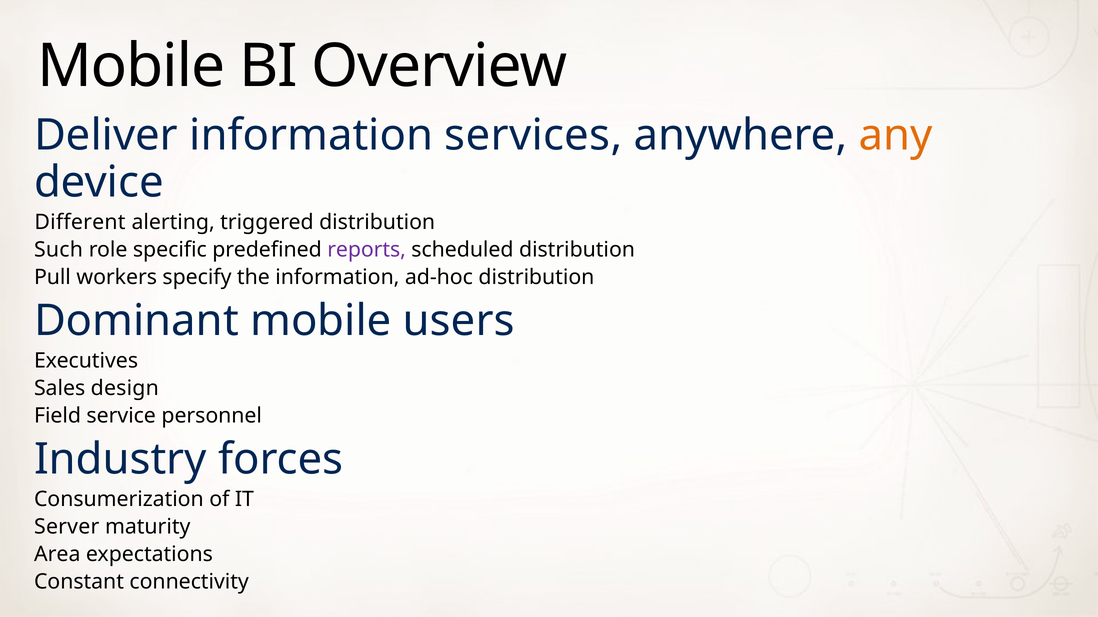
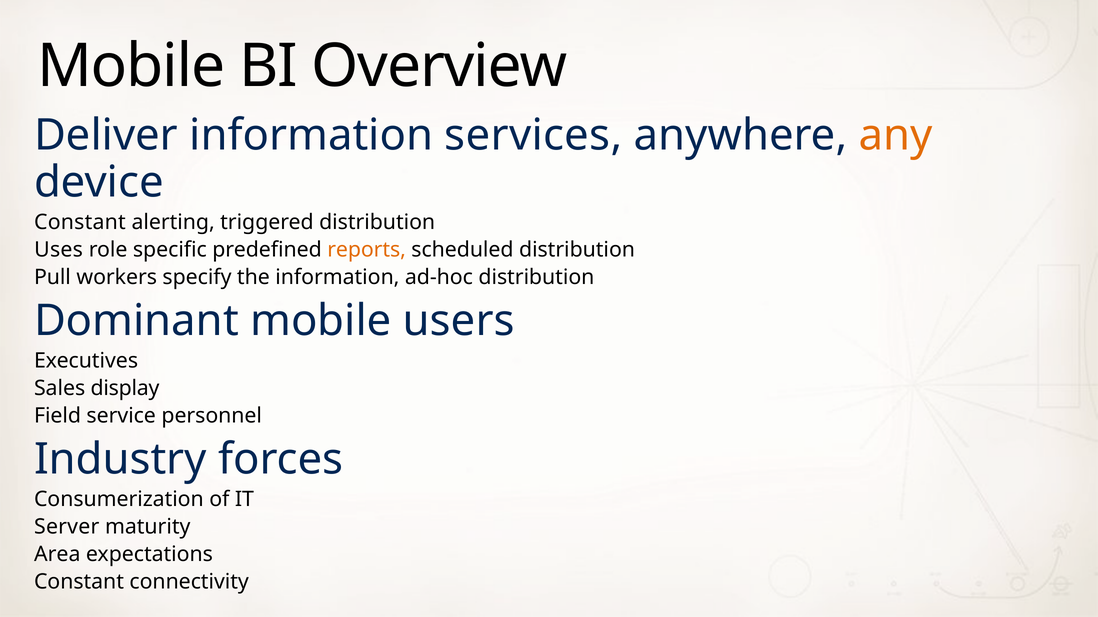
Different at (80, 222): Different -> Constant
Such: Such -> Uses
reports colour: purple -> orange
design: design -> display
